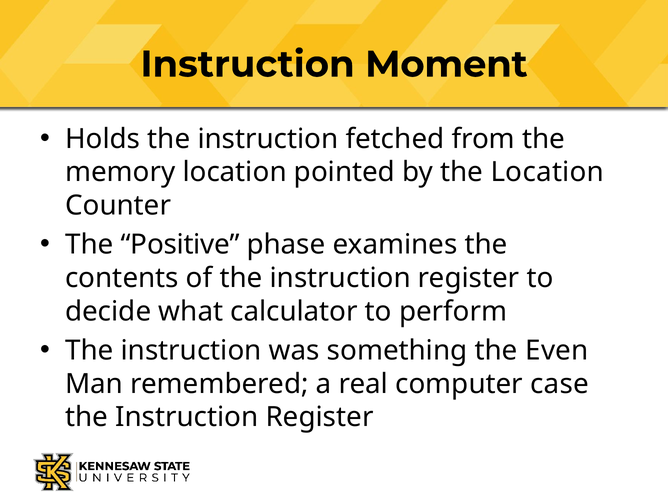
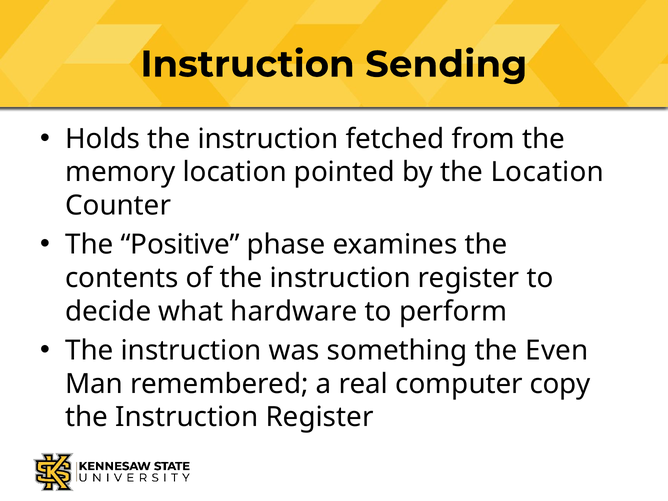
Moment: Moment -> Sending
calculator: calculator -> hardware
case: case -> copy
